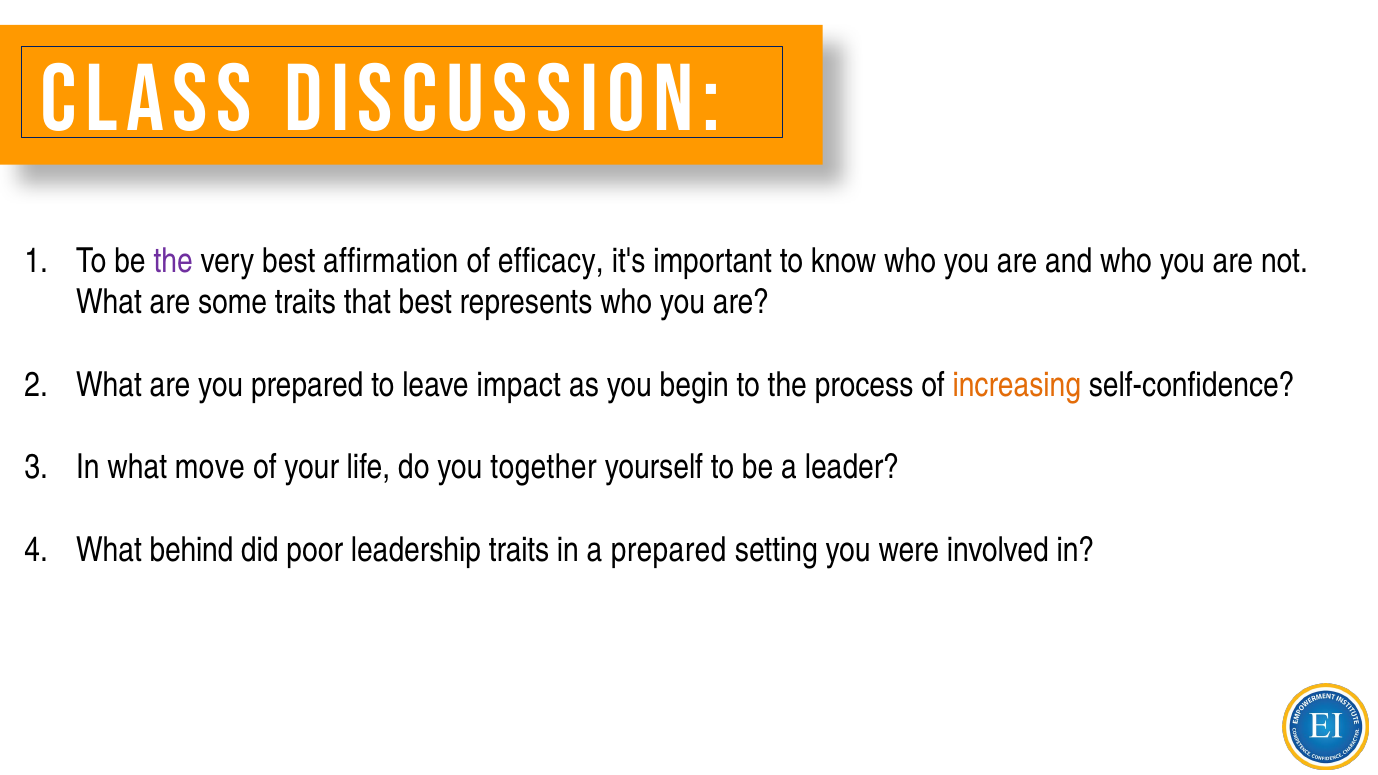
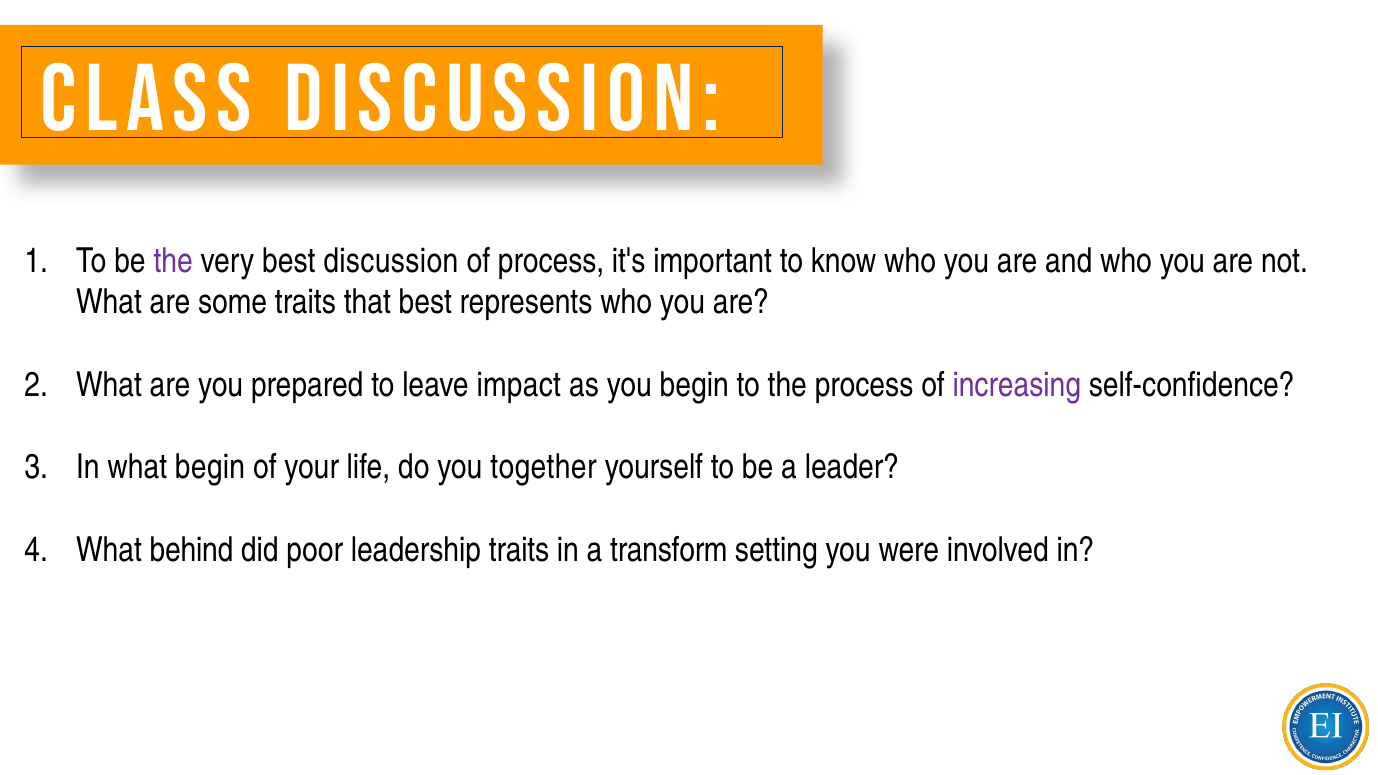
best affirmation: affirmation -> discussion
of efficacy: efficacy -> process
increasing colour: orange -> purple
what move: move -> begin
a prepared: prepared -> transform
